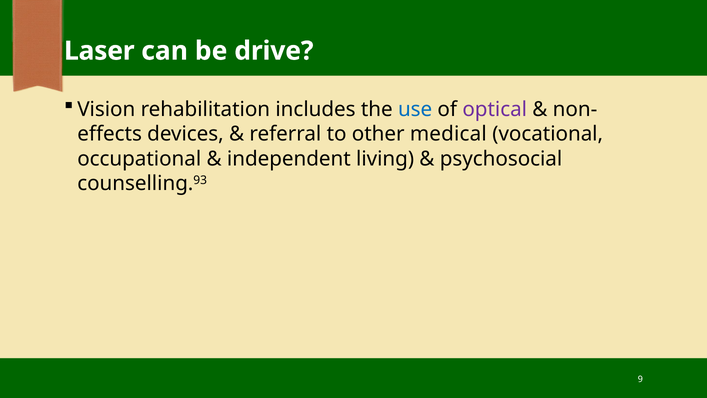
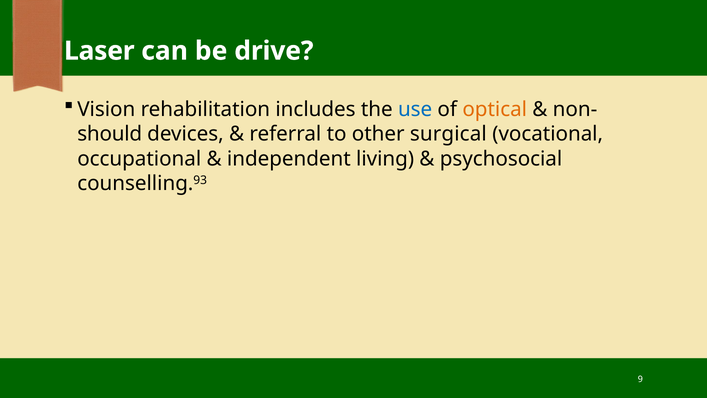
optical colour: purple -> orange
effects: effects -> should
medical: medical -> surgical
